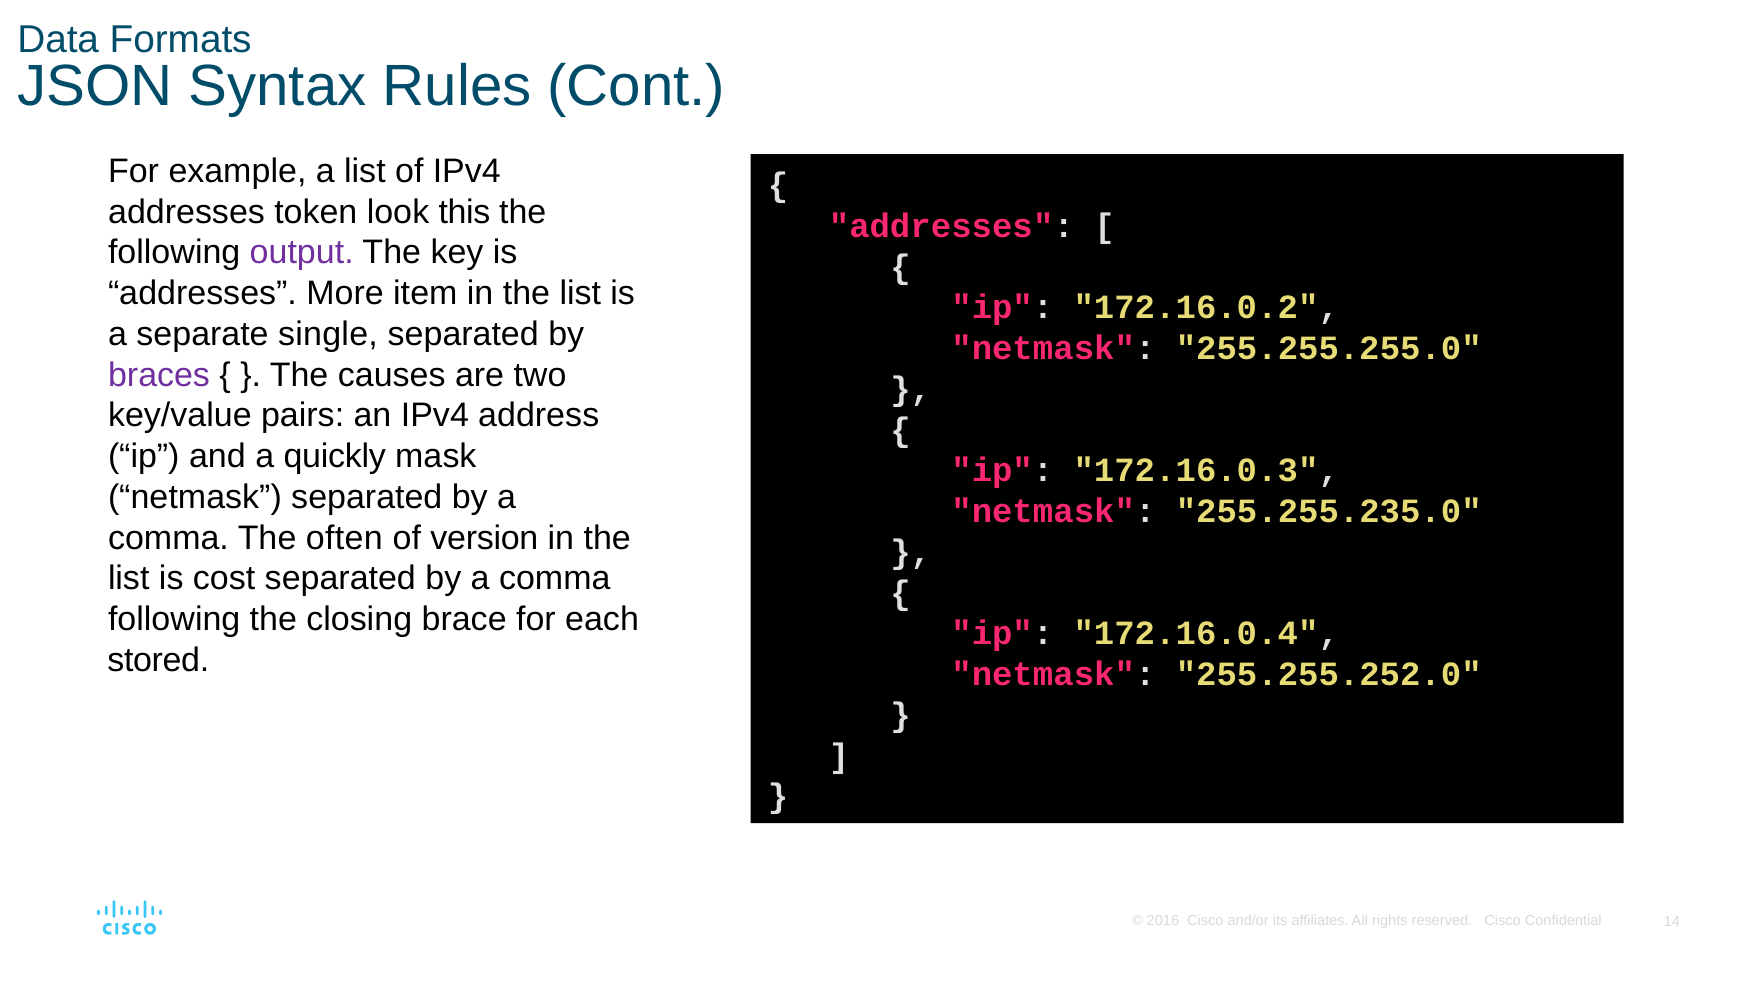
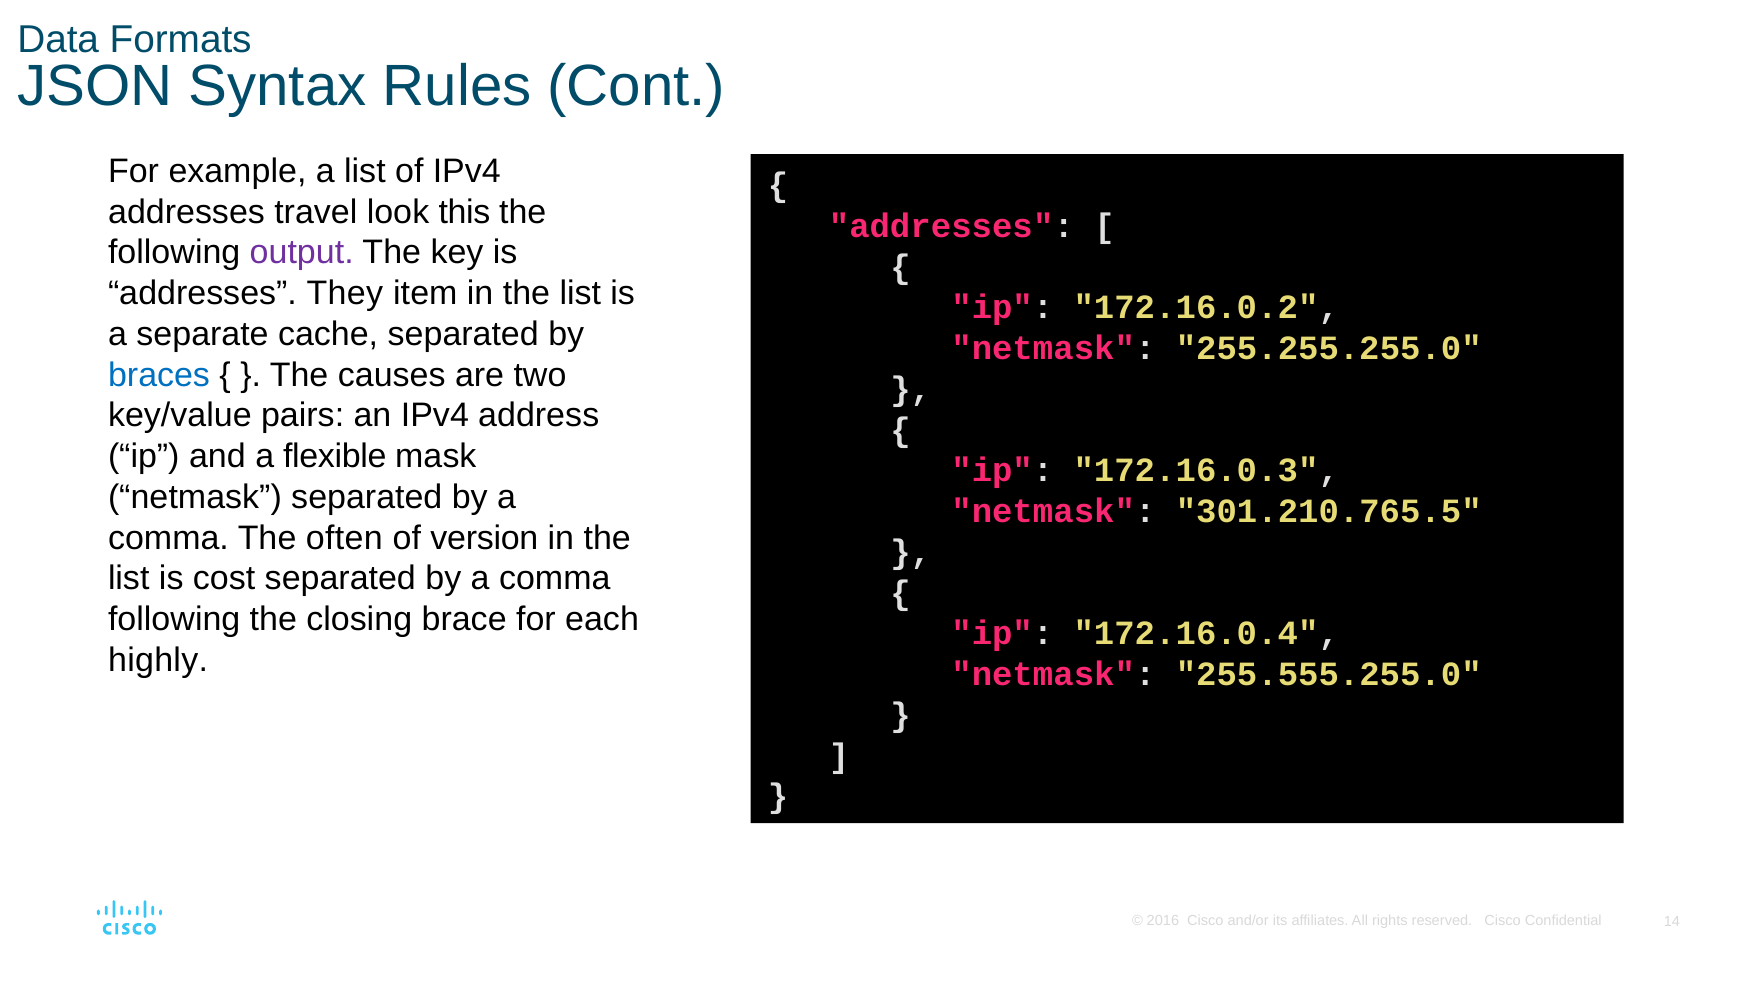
token: token -> travel
More: More -> They
single: single -> cache
braces colour: purple -> blue
quickly: quickly -> flexible
255.255.235.0: 255.255.235.0 -> 301.210.765.5
stored: stored -> highly
255.255.252.0: 255.255.252.0 -> 255.555.255.0
